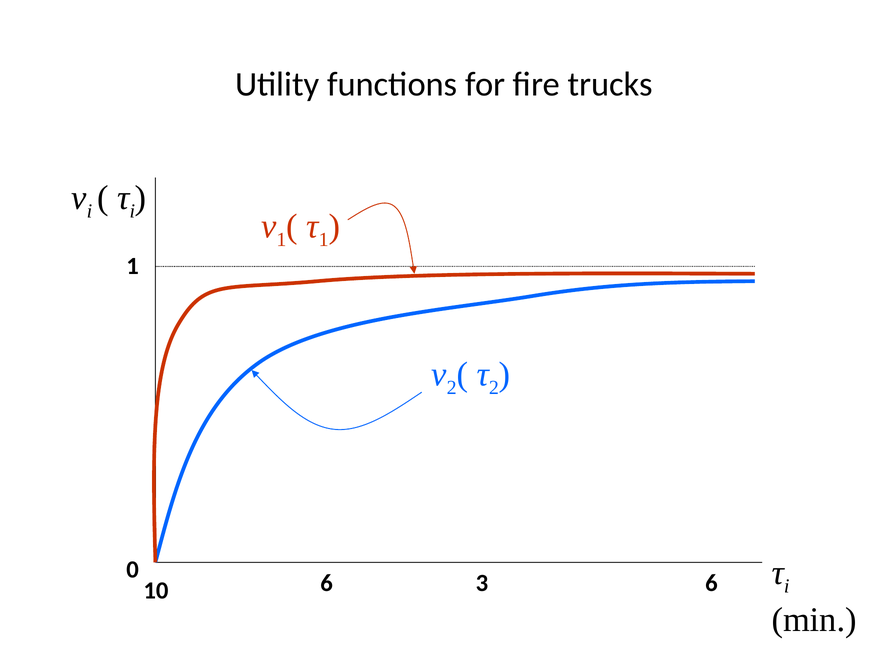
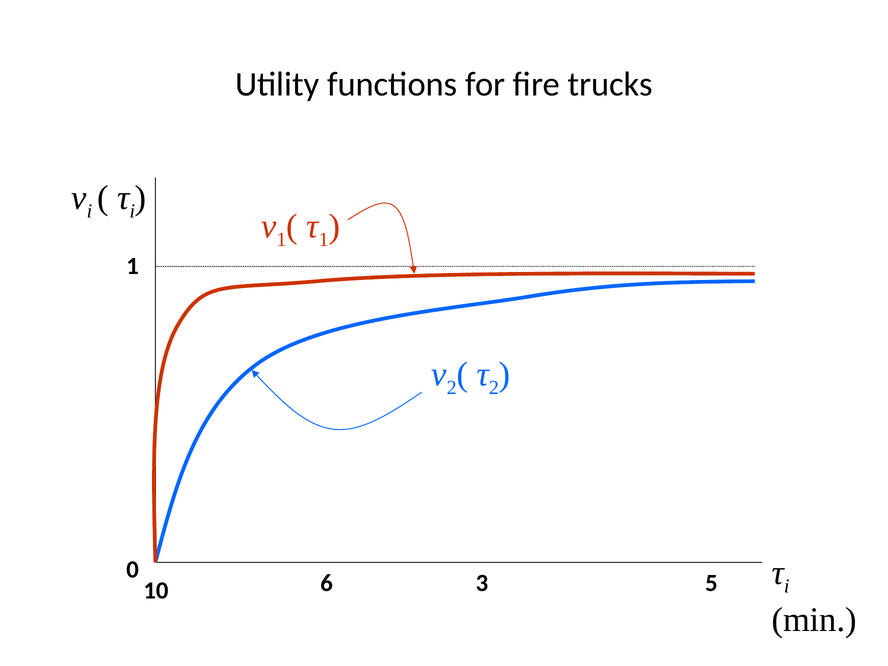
3 6: 6 -> 5
